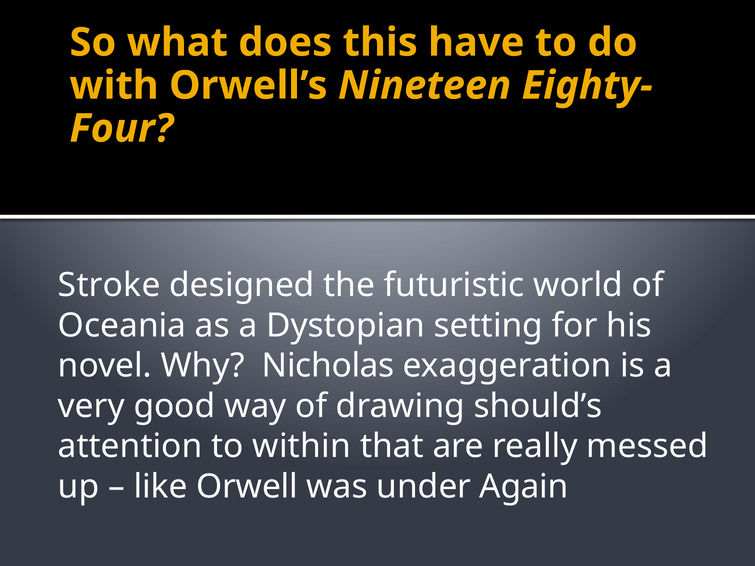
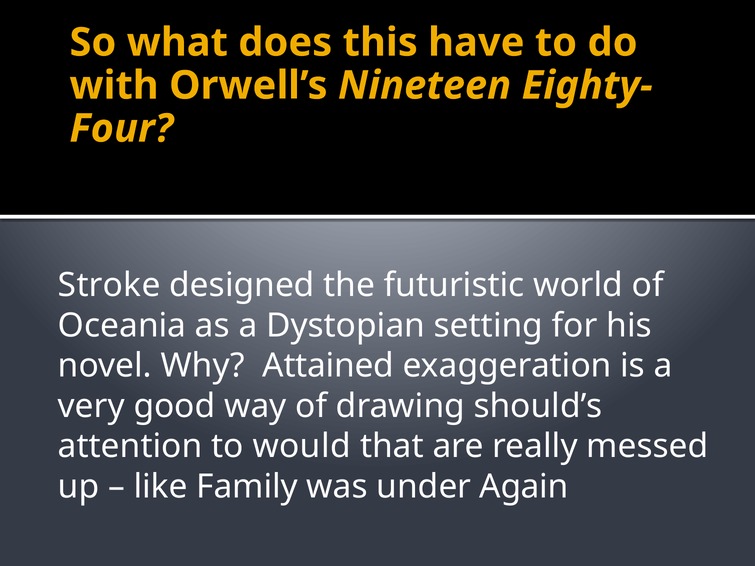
Nicholas: Nicholas -> Attained
within: within -> would
Orwell: Orwell -> Family
